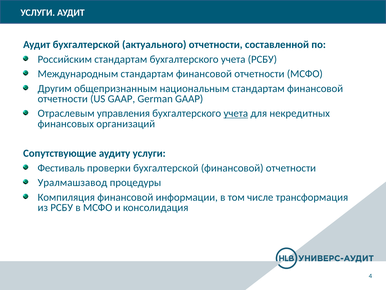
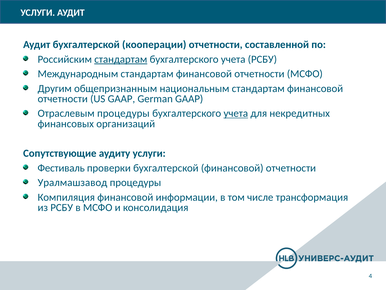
актуального: актуального -> кооперации
стандартам at (121, 59) underline: none -> present
Отраслевым управления: управления -> процедуры
